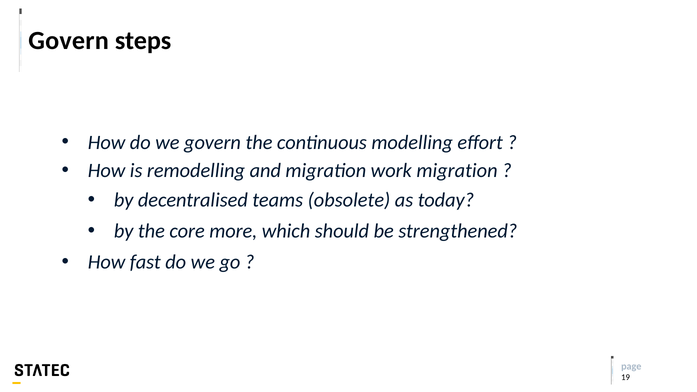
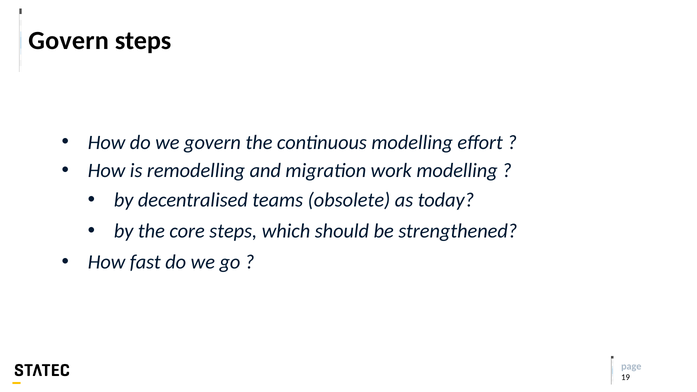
work migration: migration -> modelling
core more: more -> steps
